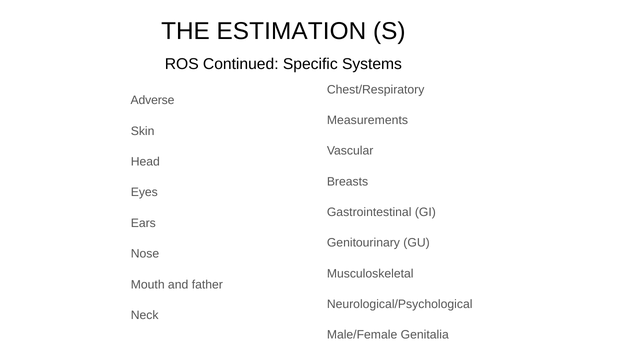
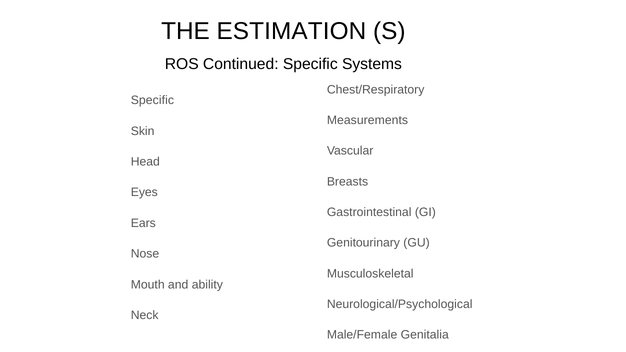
Adverse at (153, 101): Adverse -> Specific
father: father -> ability
